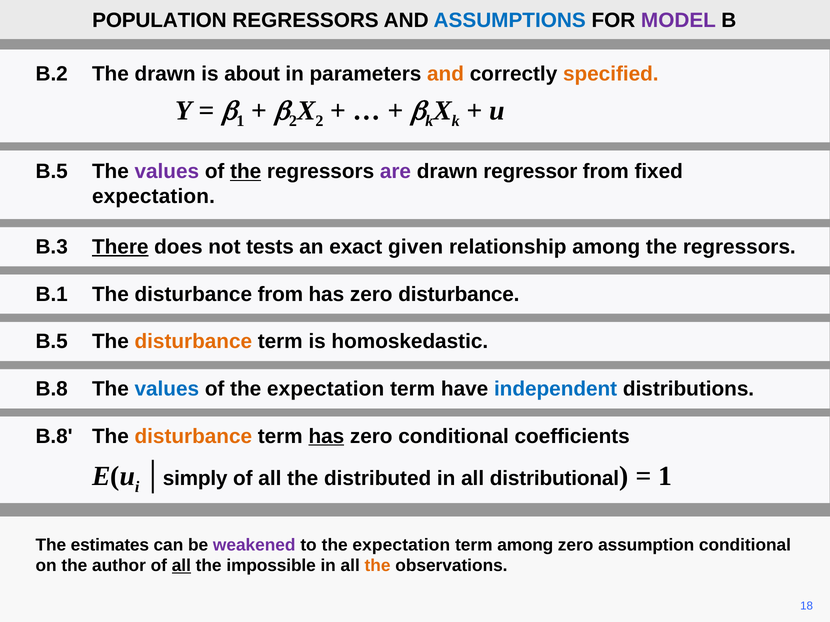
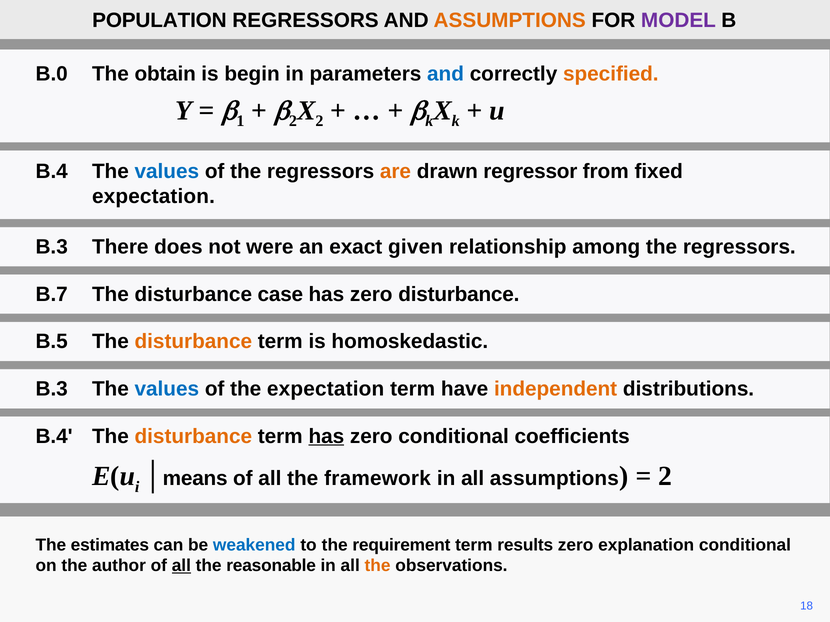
ASSUMPTIONS at (510, 20) colour: blue -> orange
B.2: B.2 -> B.0
The drawn: drawn -> obtain
about: about -> begin
and at (445, 74) colour: orange -> blue
B.5 at (52, 172): B.5 -> B.4
values at (167, 172) colour: purple -> blue
the at (246, 172) underline: present -> none
are colour: purple -> orange
There underline: present -> none
tests: tests -> were
B.1: B.1 -> B.7
disturbance from: from -> case
B.8 at (52, 389): B.8 -> B.3
independent colour: blue -> orange
B.8 at (54, 437): B.8 -> B.4
simply: simply -> means
distributed: distributed -> framework
all distributional: distributional -> assumptions
1 at (665, 476): 1 -> 2
weakened colour: purple -> blue
to the expectation: expectation -> requirement
term among: among -> results
assumption: assumption -> explanation
impossible: impossible -> reasonable
